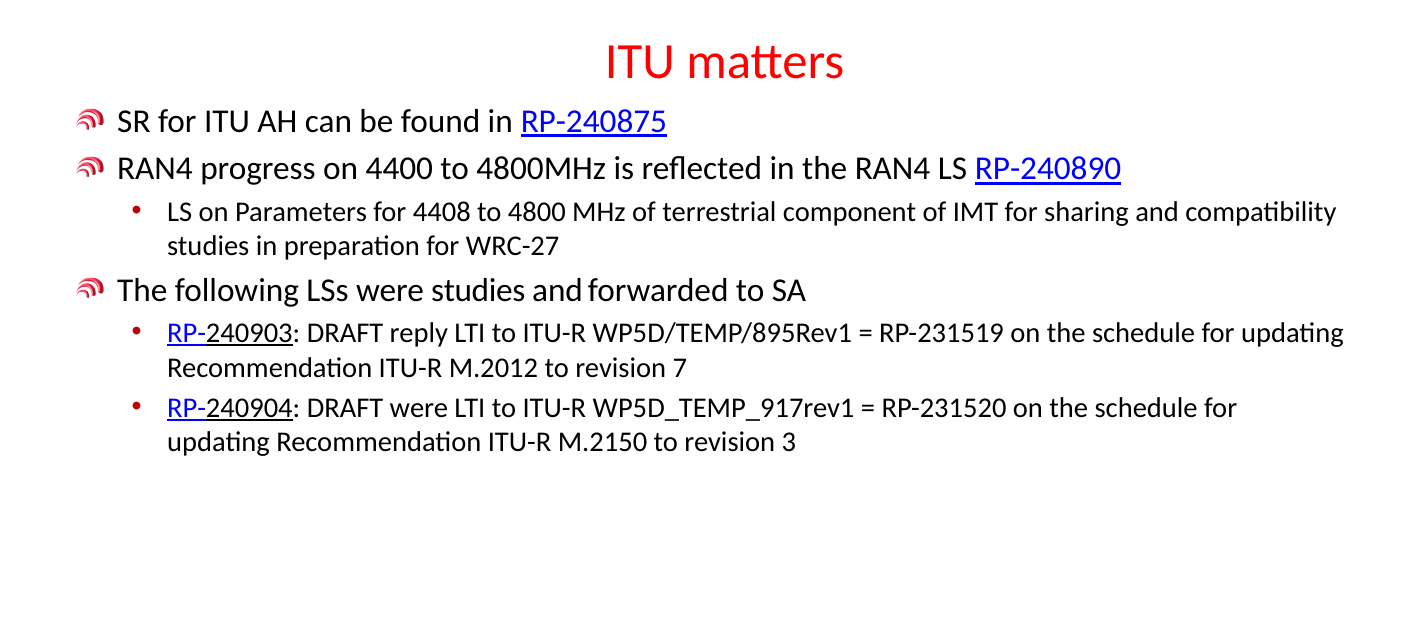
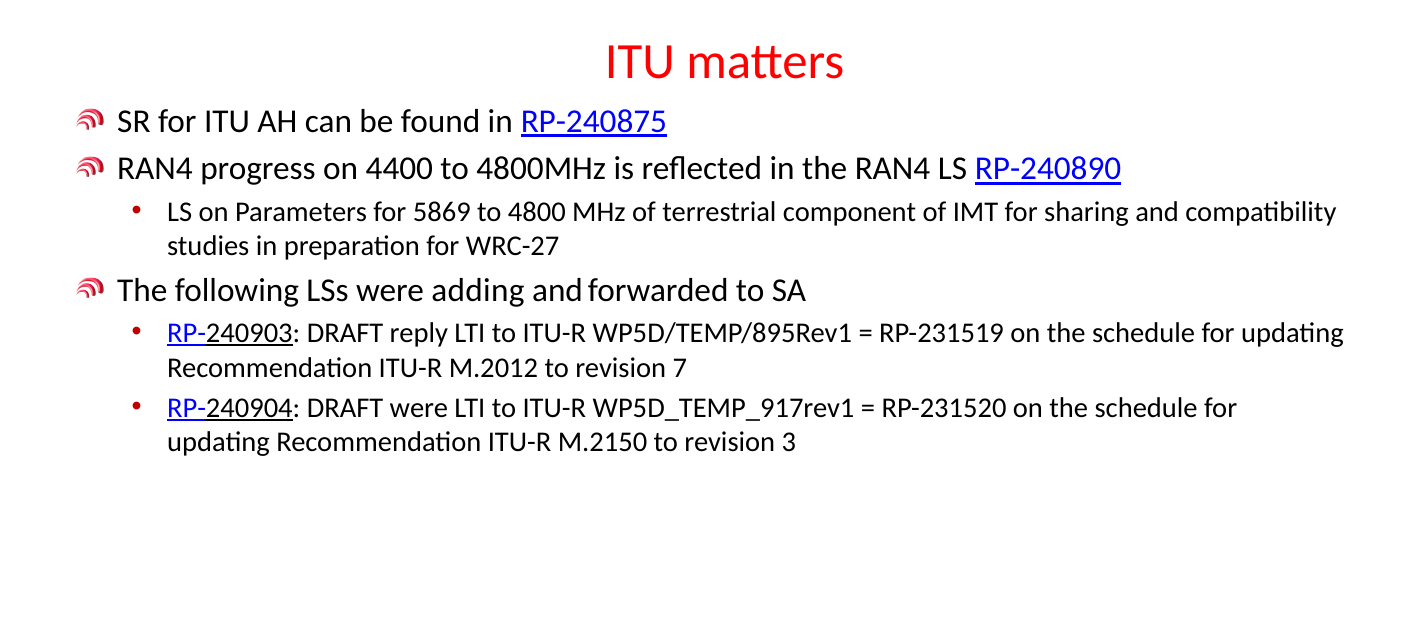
4408: 4408 -> 5869
were studies: studies -> adding
